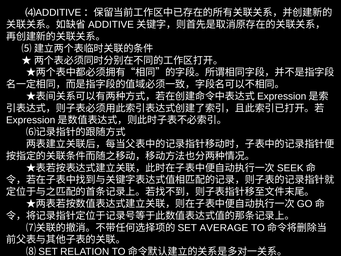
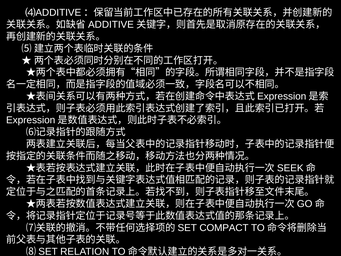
AVERAGE: AVERAGE -> COMPACT
